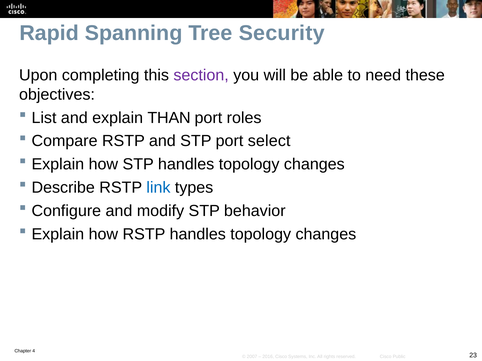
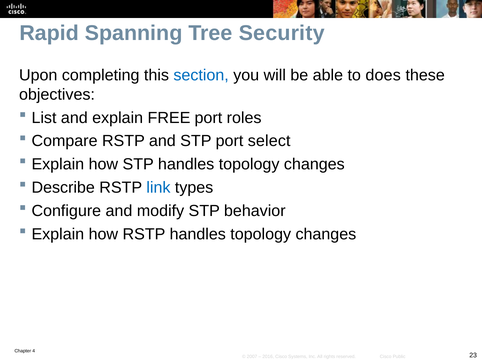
section colour: purple -> blue
need: need -> does
THAN: THAN -> FREE
